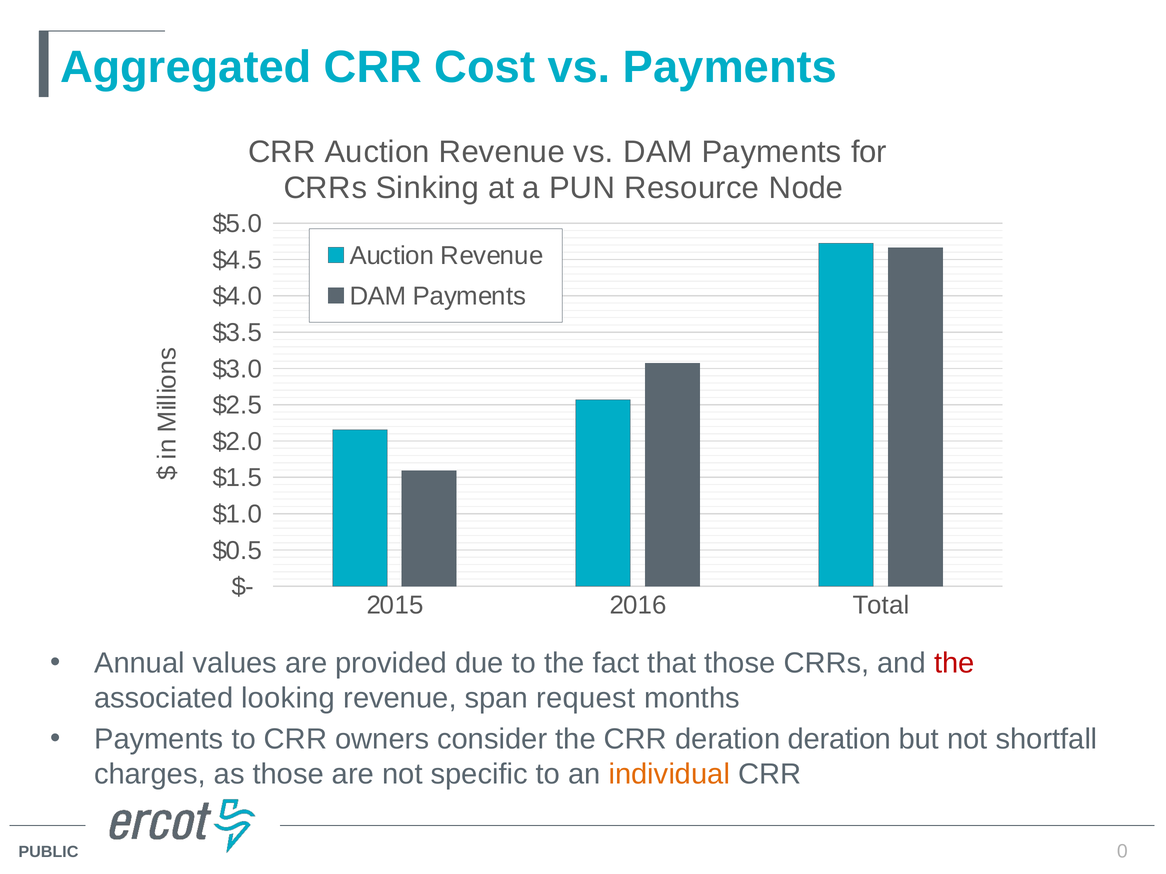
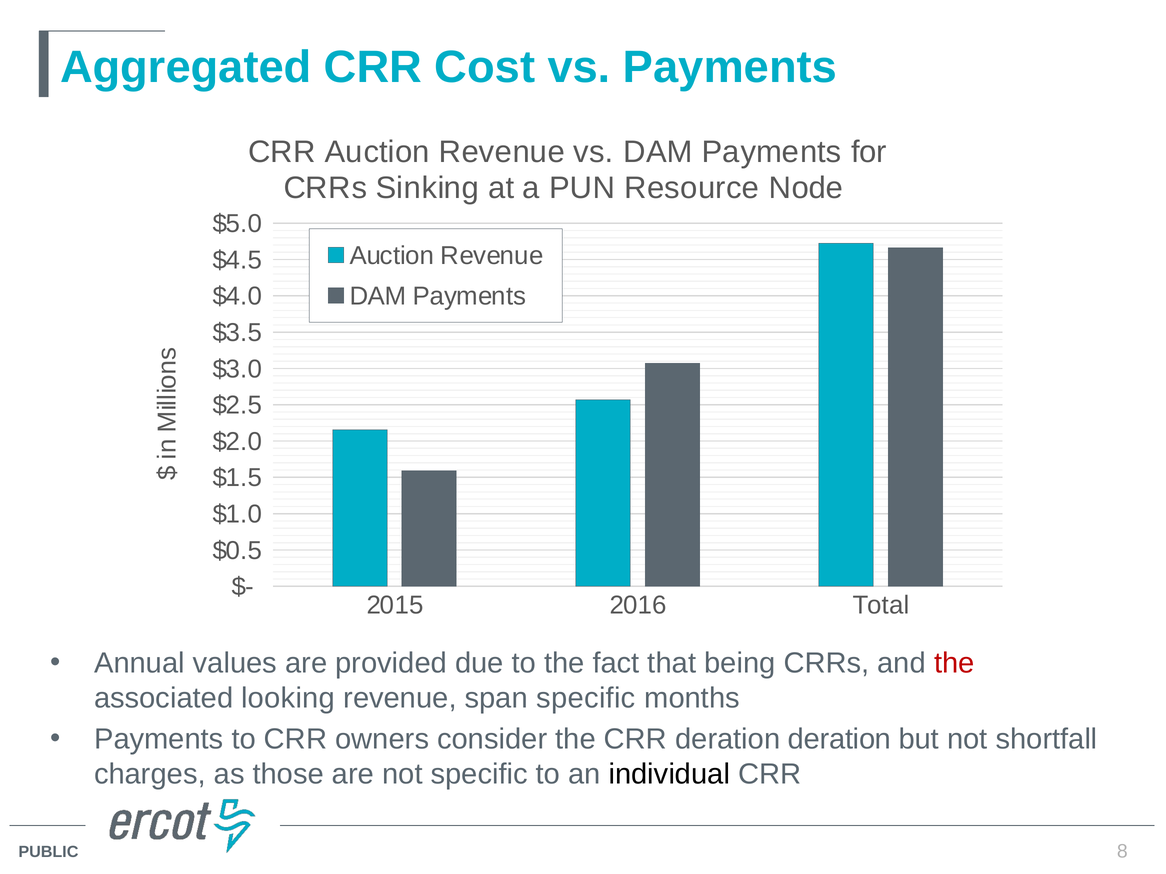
that those: those -> being
span request: request -> specific
individual colour: orange -> black
0: 0 -> 8
